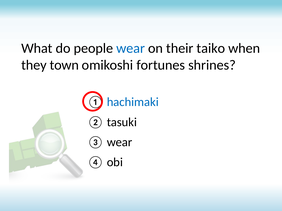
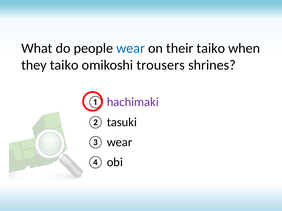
they town: town -> taiko
fortunes: fortunes -> trousers
hachimaki colour: blue -> purple
